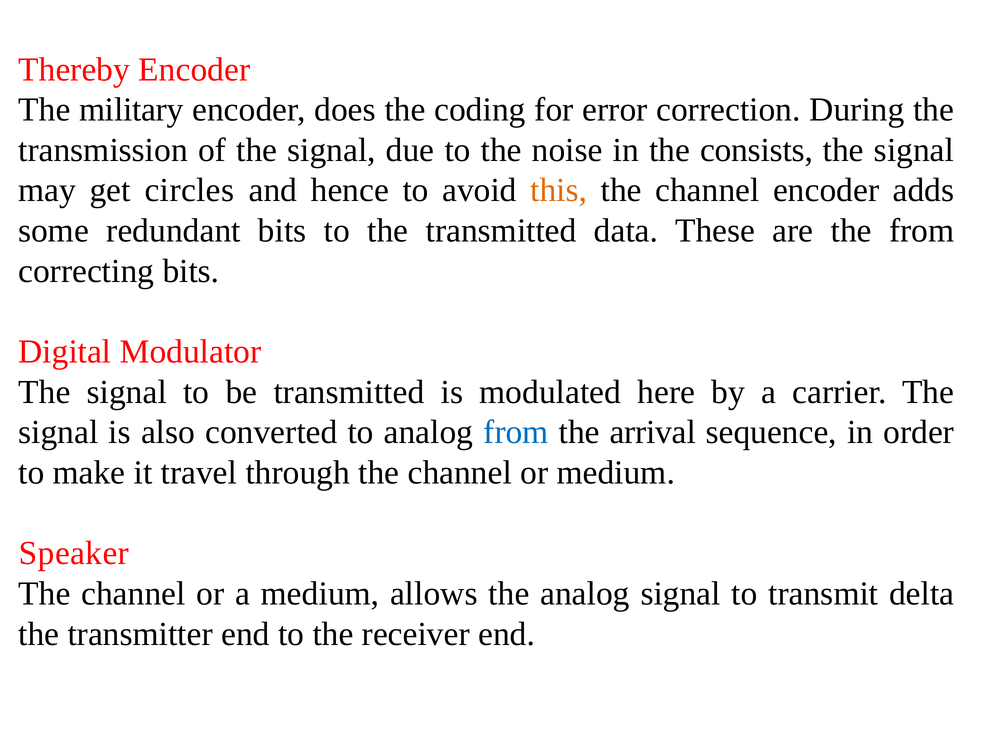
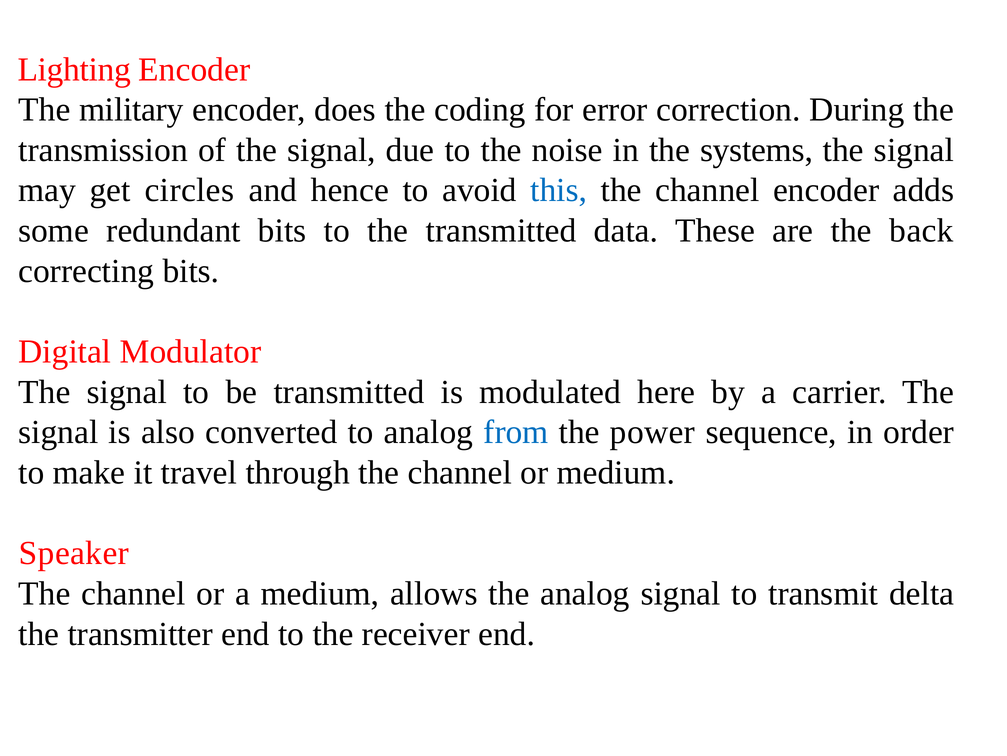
Thereby: Thereby -> Lighting
consists: consists -> systems
this colour: orange -> blue
the from: from -> back
arrival: arrival -> power
